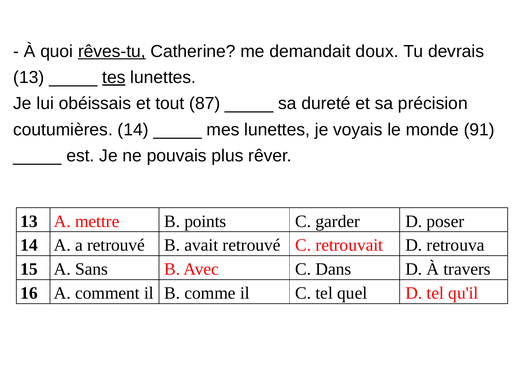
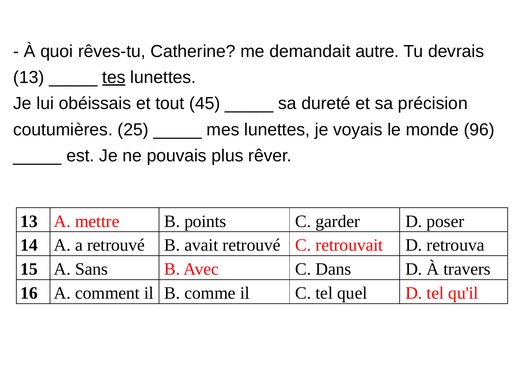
rêves-tu underline: present -> none
doux: doux -> autre
87: 87 -> 45
coutumières 14: 14 -> 25
91: 91 -> 96
